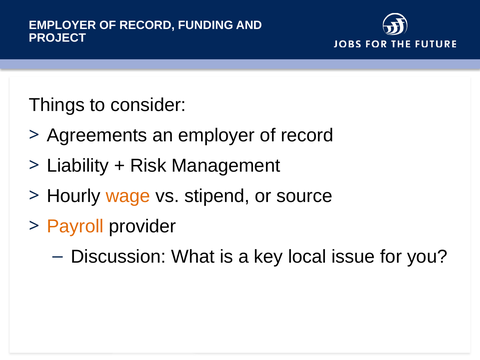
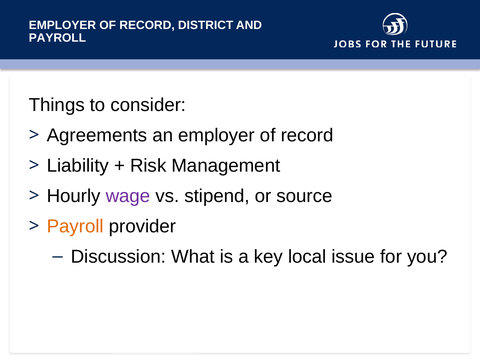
FUNDING: FUNDING -> DISTRICT
PROJECT at (57, 38): PROJECT -> PAYROLL
wage colour: orange -> purple
